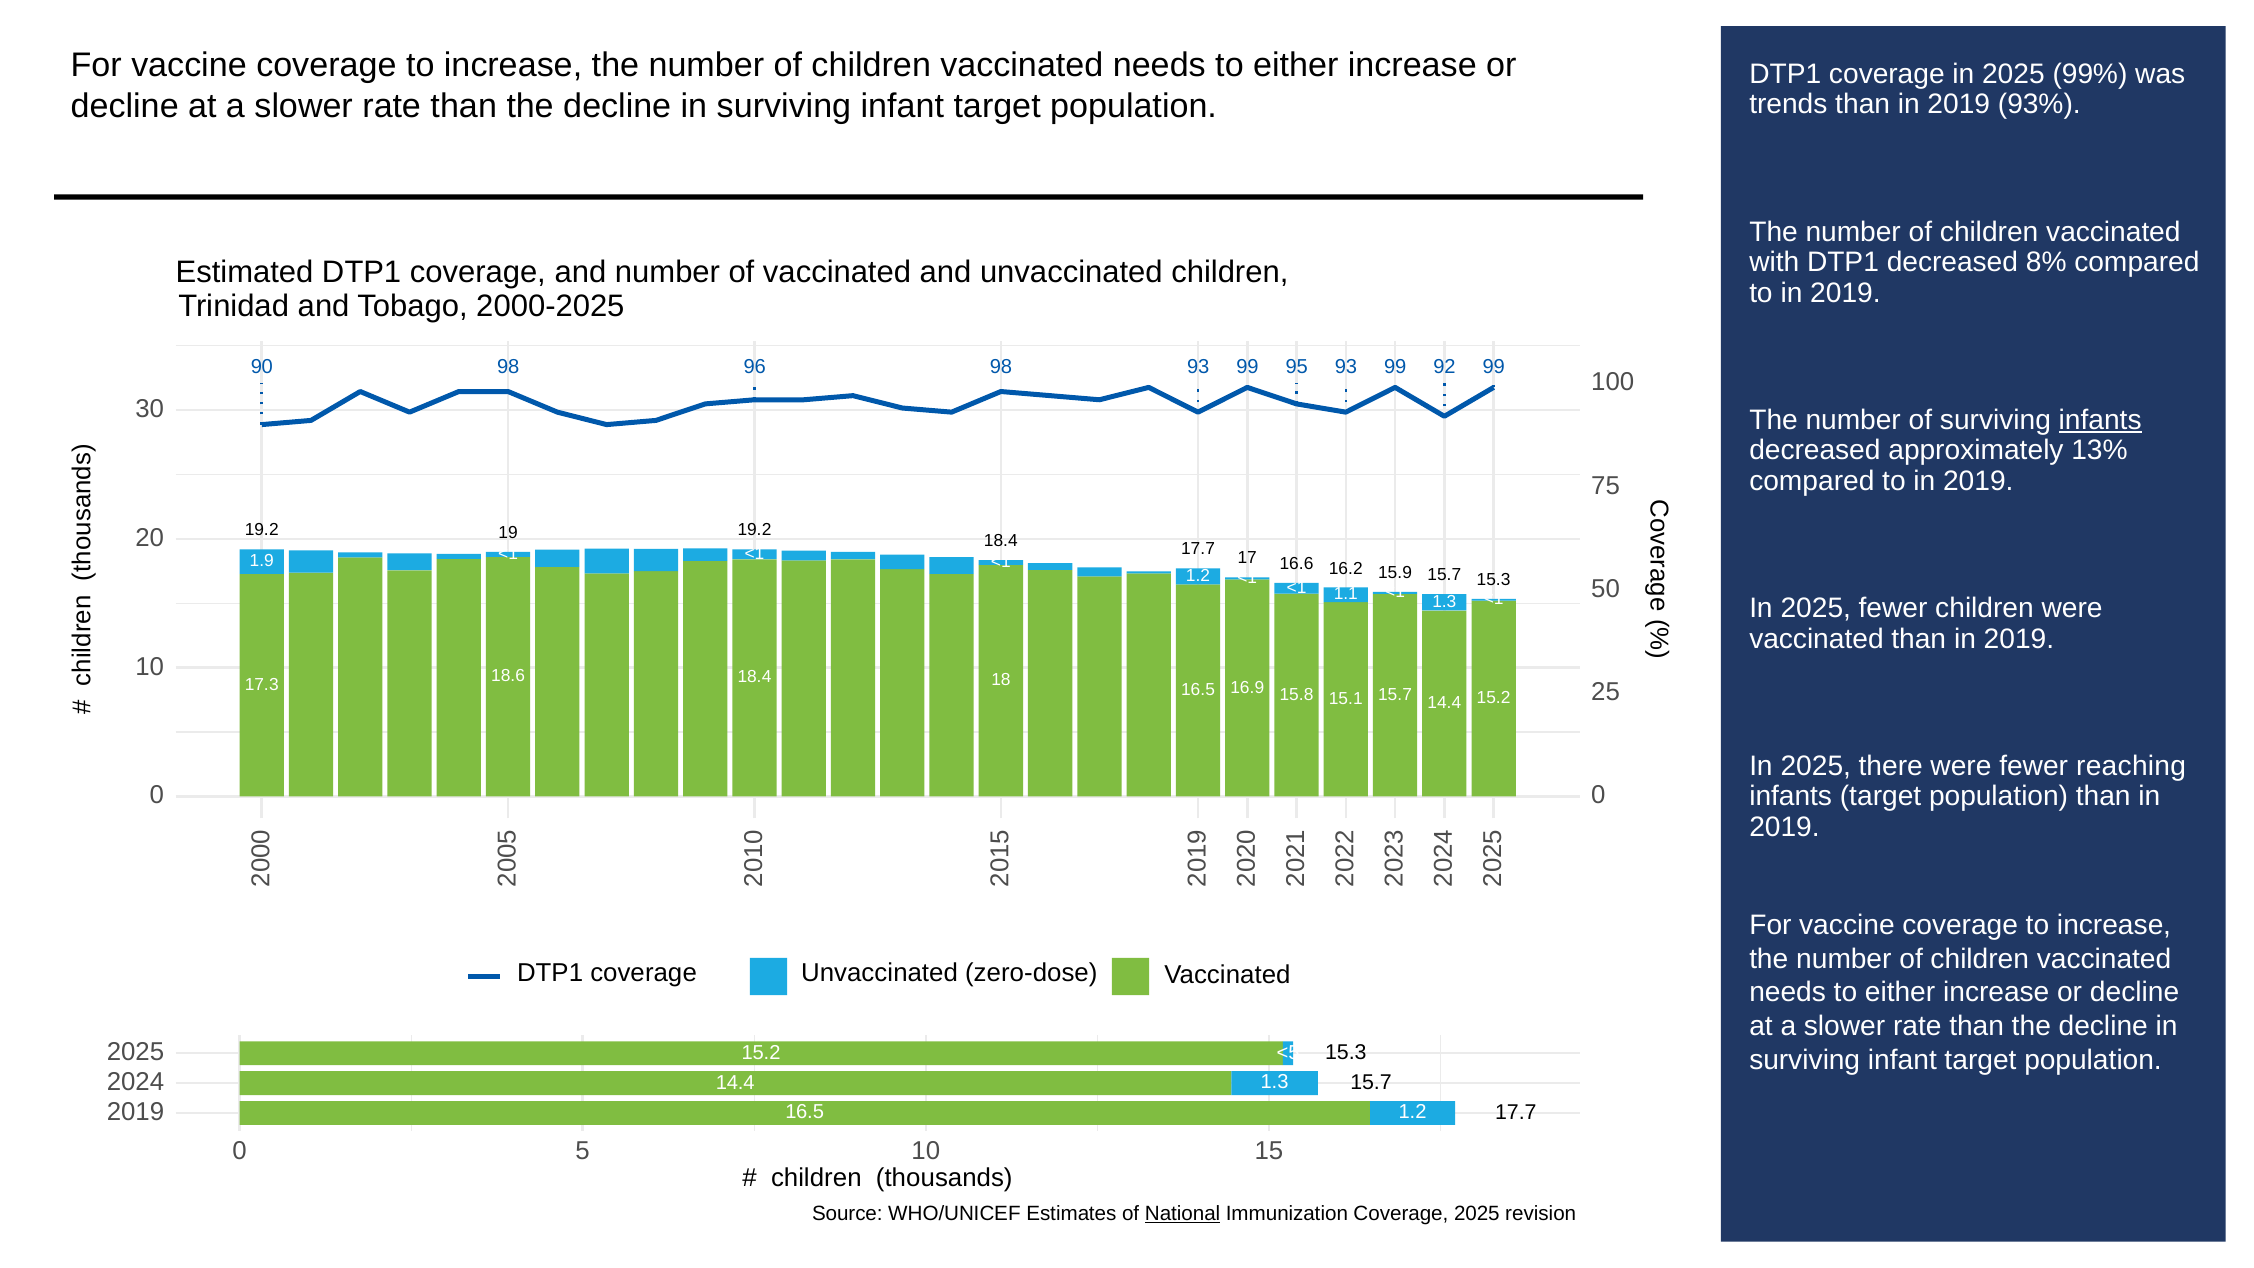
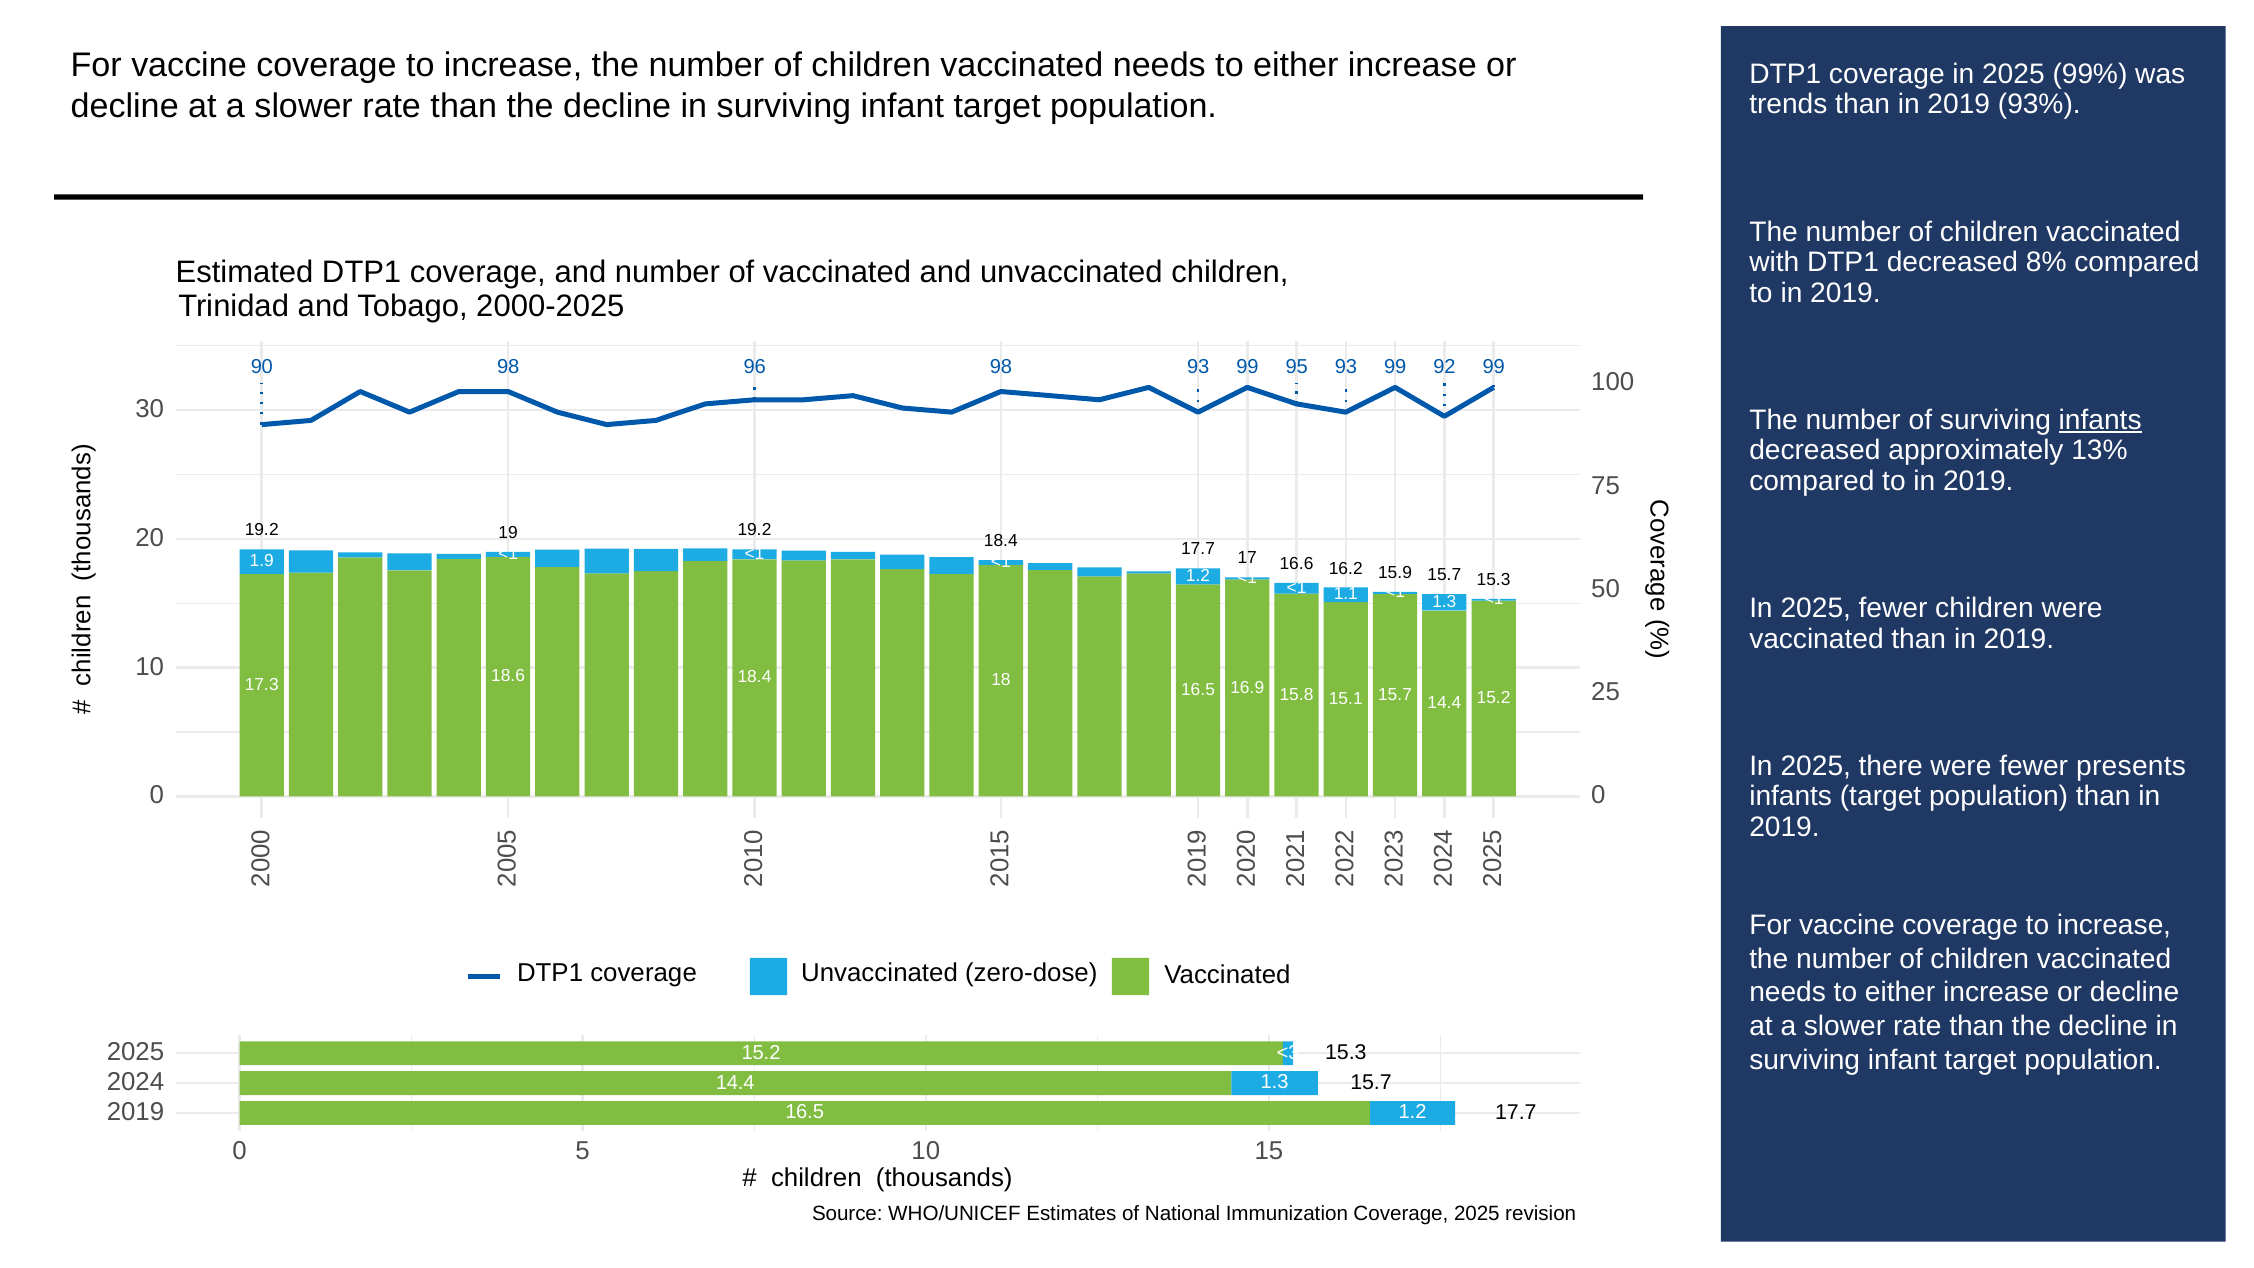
reaching: reaching -> presents
<5: <5 -> <3
National underline: present -> none
